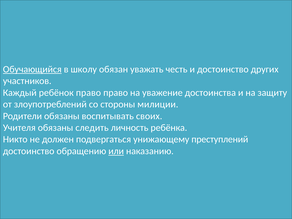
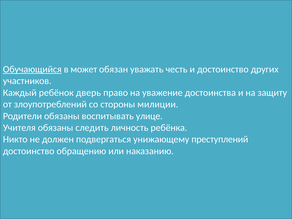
школу: школу -> может
ребёнок право: право -> дверь
своих: своих -> улице
или underline: present -> none
